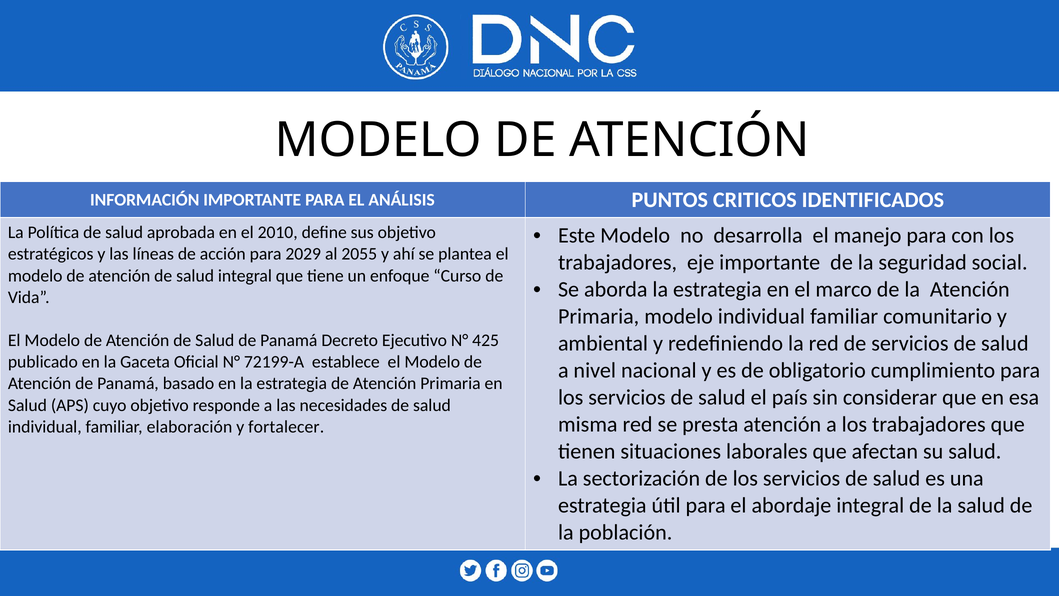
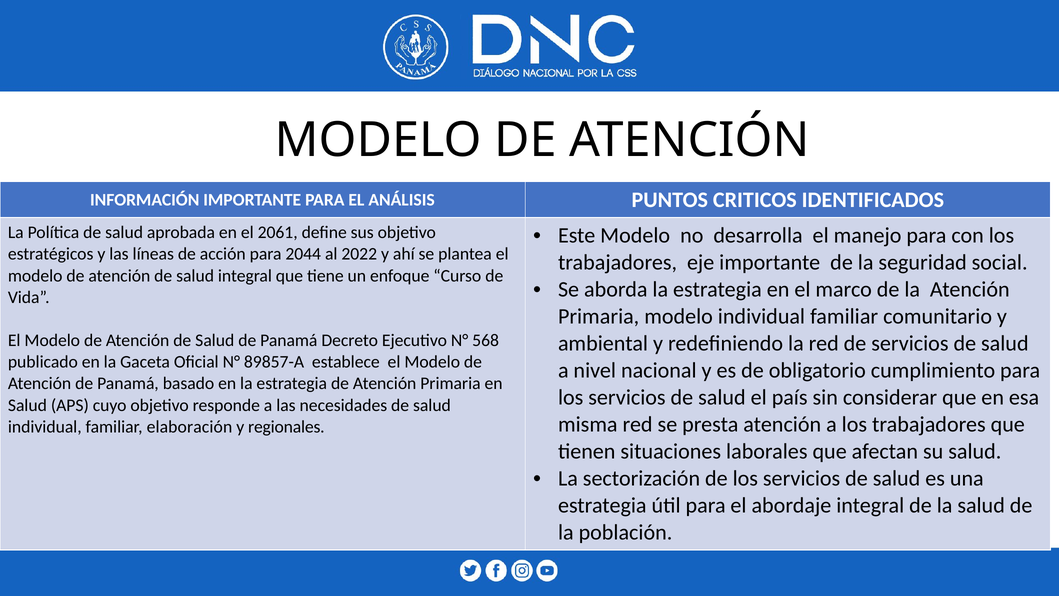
2010: 2010 -> 2061
2029: 2029 -> 2044
2055: 2055 -> 2022
425: 425 -> 568
72199-A: 72199-A -> 89857-A
fortalecer: fortalecer -> regionales
